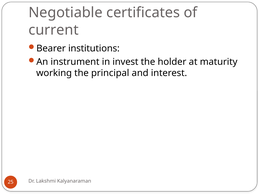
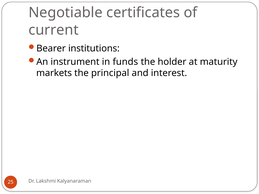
invest: invest -> funds
working: working -> markets
